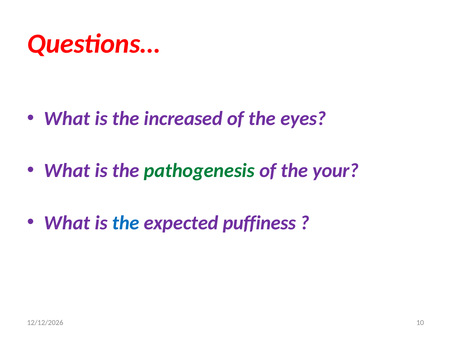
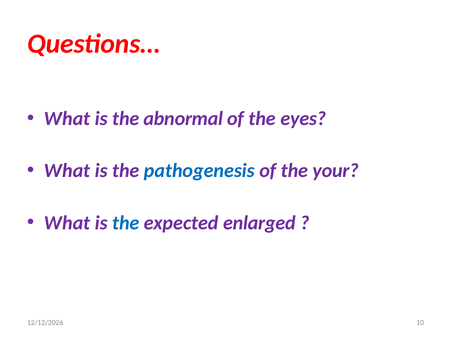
increased: increased -> abnormal
pathogenesis colour: green -> blue
puffiness: puffiness -> enlarged
